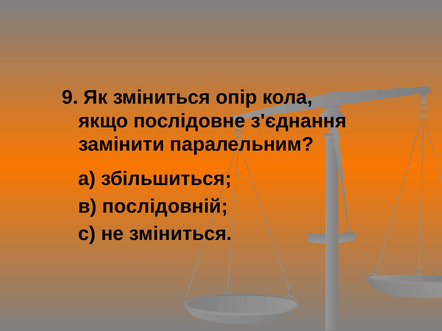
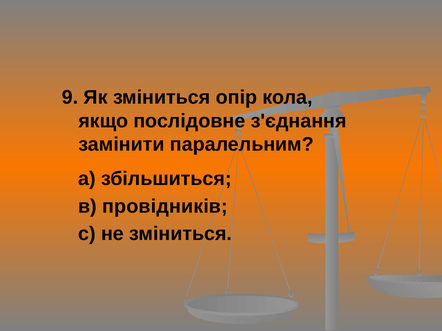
послідовній: послідовній -> провідників
